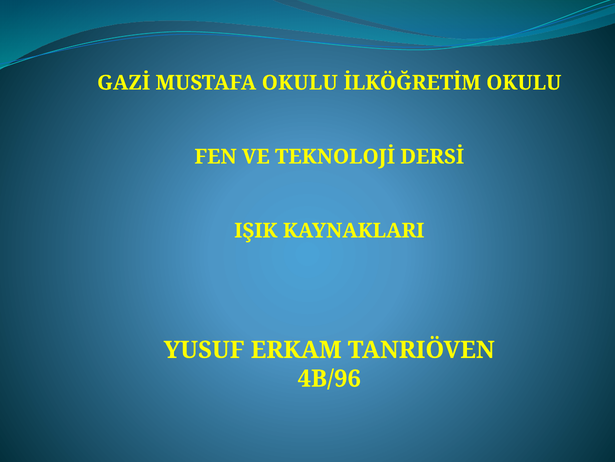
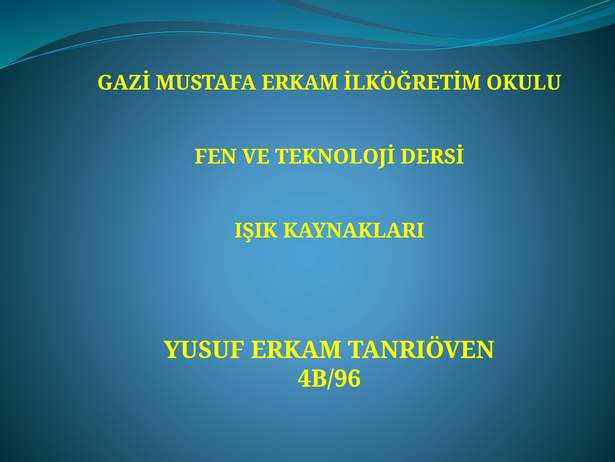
MUSTAFA OKULU: OKULU -> ERKAM
